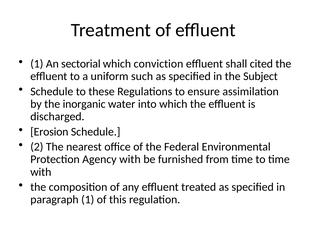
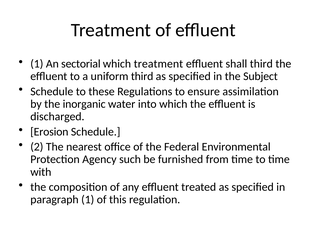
which conviction: conviction -> treatment
shall cited: cited -> third
uniform such: such -> third
Agency with: with -> such
